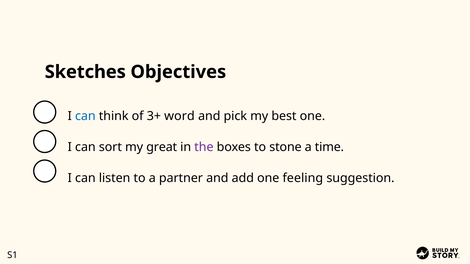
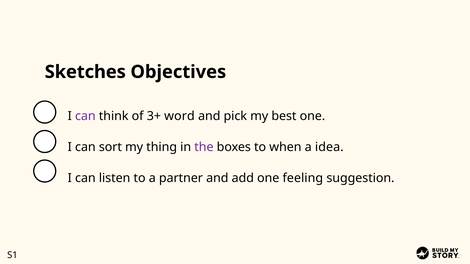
can at (85, 116) colour: blue -> purple
great: great -> thing
stone: stone -> when
time: time -> idea
